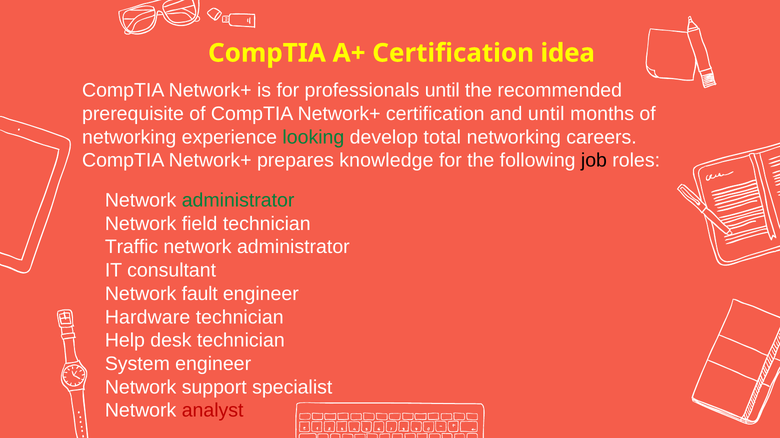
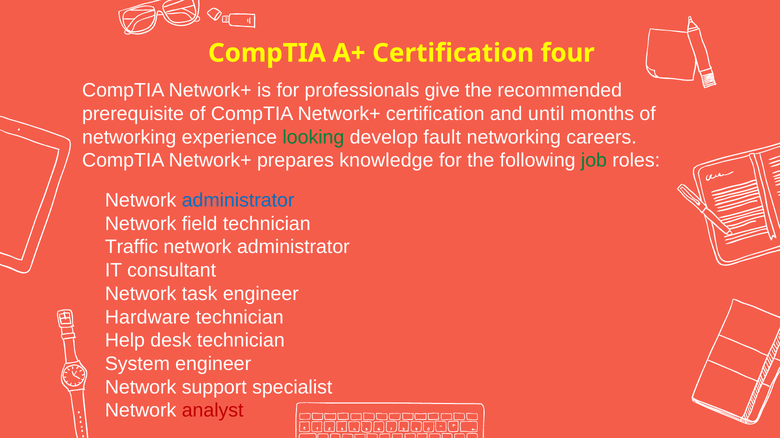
idea: idea -> four
professionals until: until -> give
total: total -> fault
job colour: black -> green
administrator at (238, 201) colour: green -> blue
fault: fault -> task
